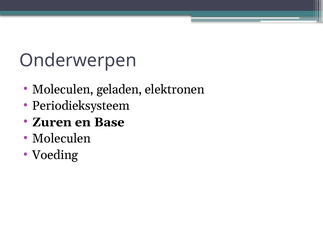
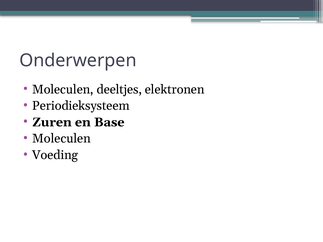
geladen: geladen -> deeltjes
